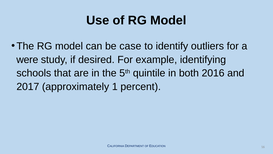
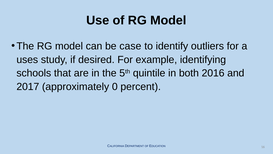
were: were -> uses
1: 1 -> 0
